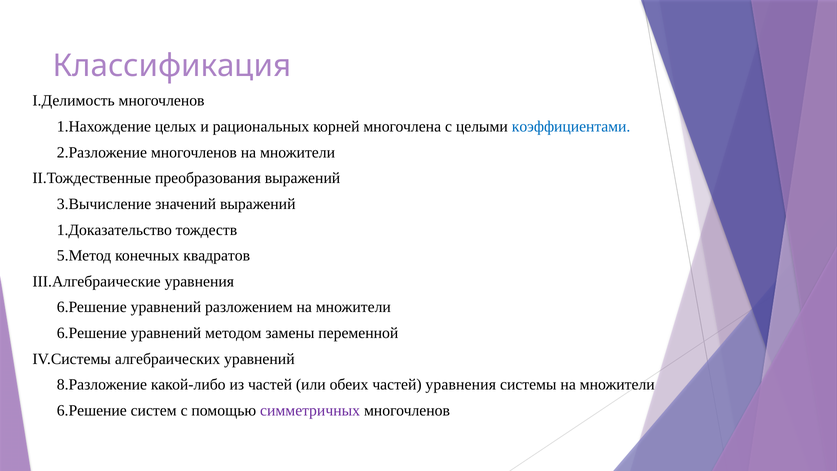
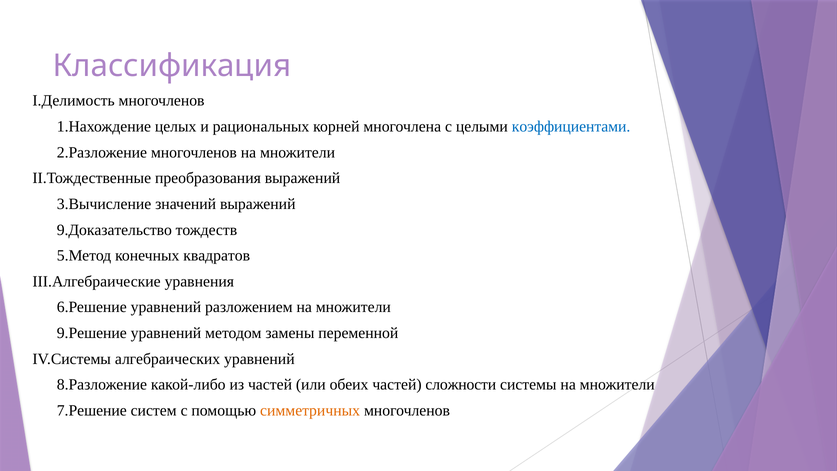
1.Доказательство: 1.Доказательство -> 9.Доказательство
6.Решение at (92, 333): 6.Решение -> 9.Решение
частей уравнения: уравнения -> сложности
6.Решение at (92, 410): 6.Решение -> 7.Решение
симметричных colour: purple -> orange
